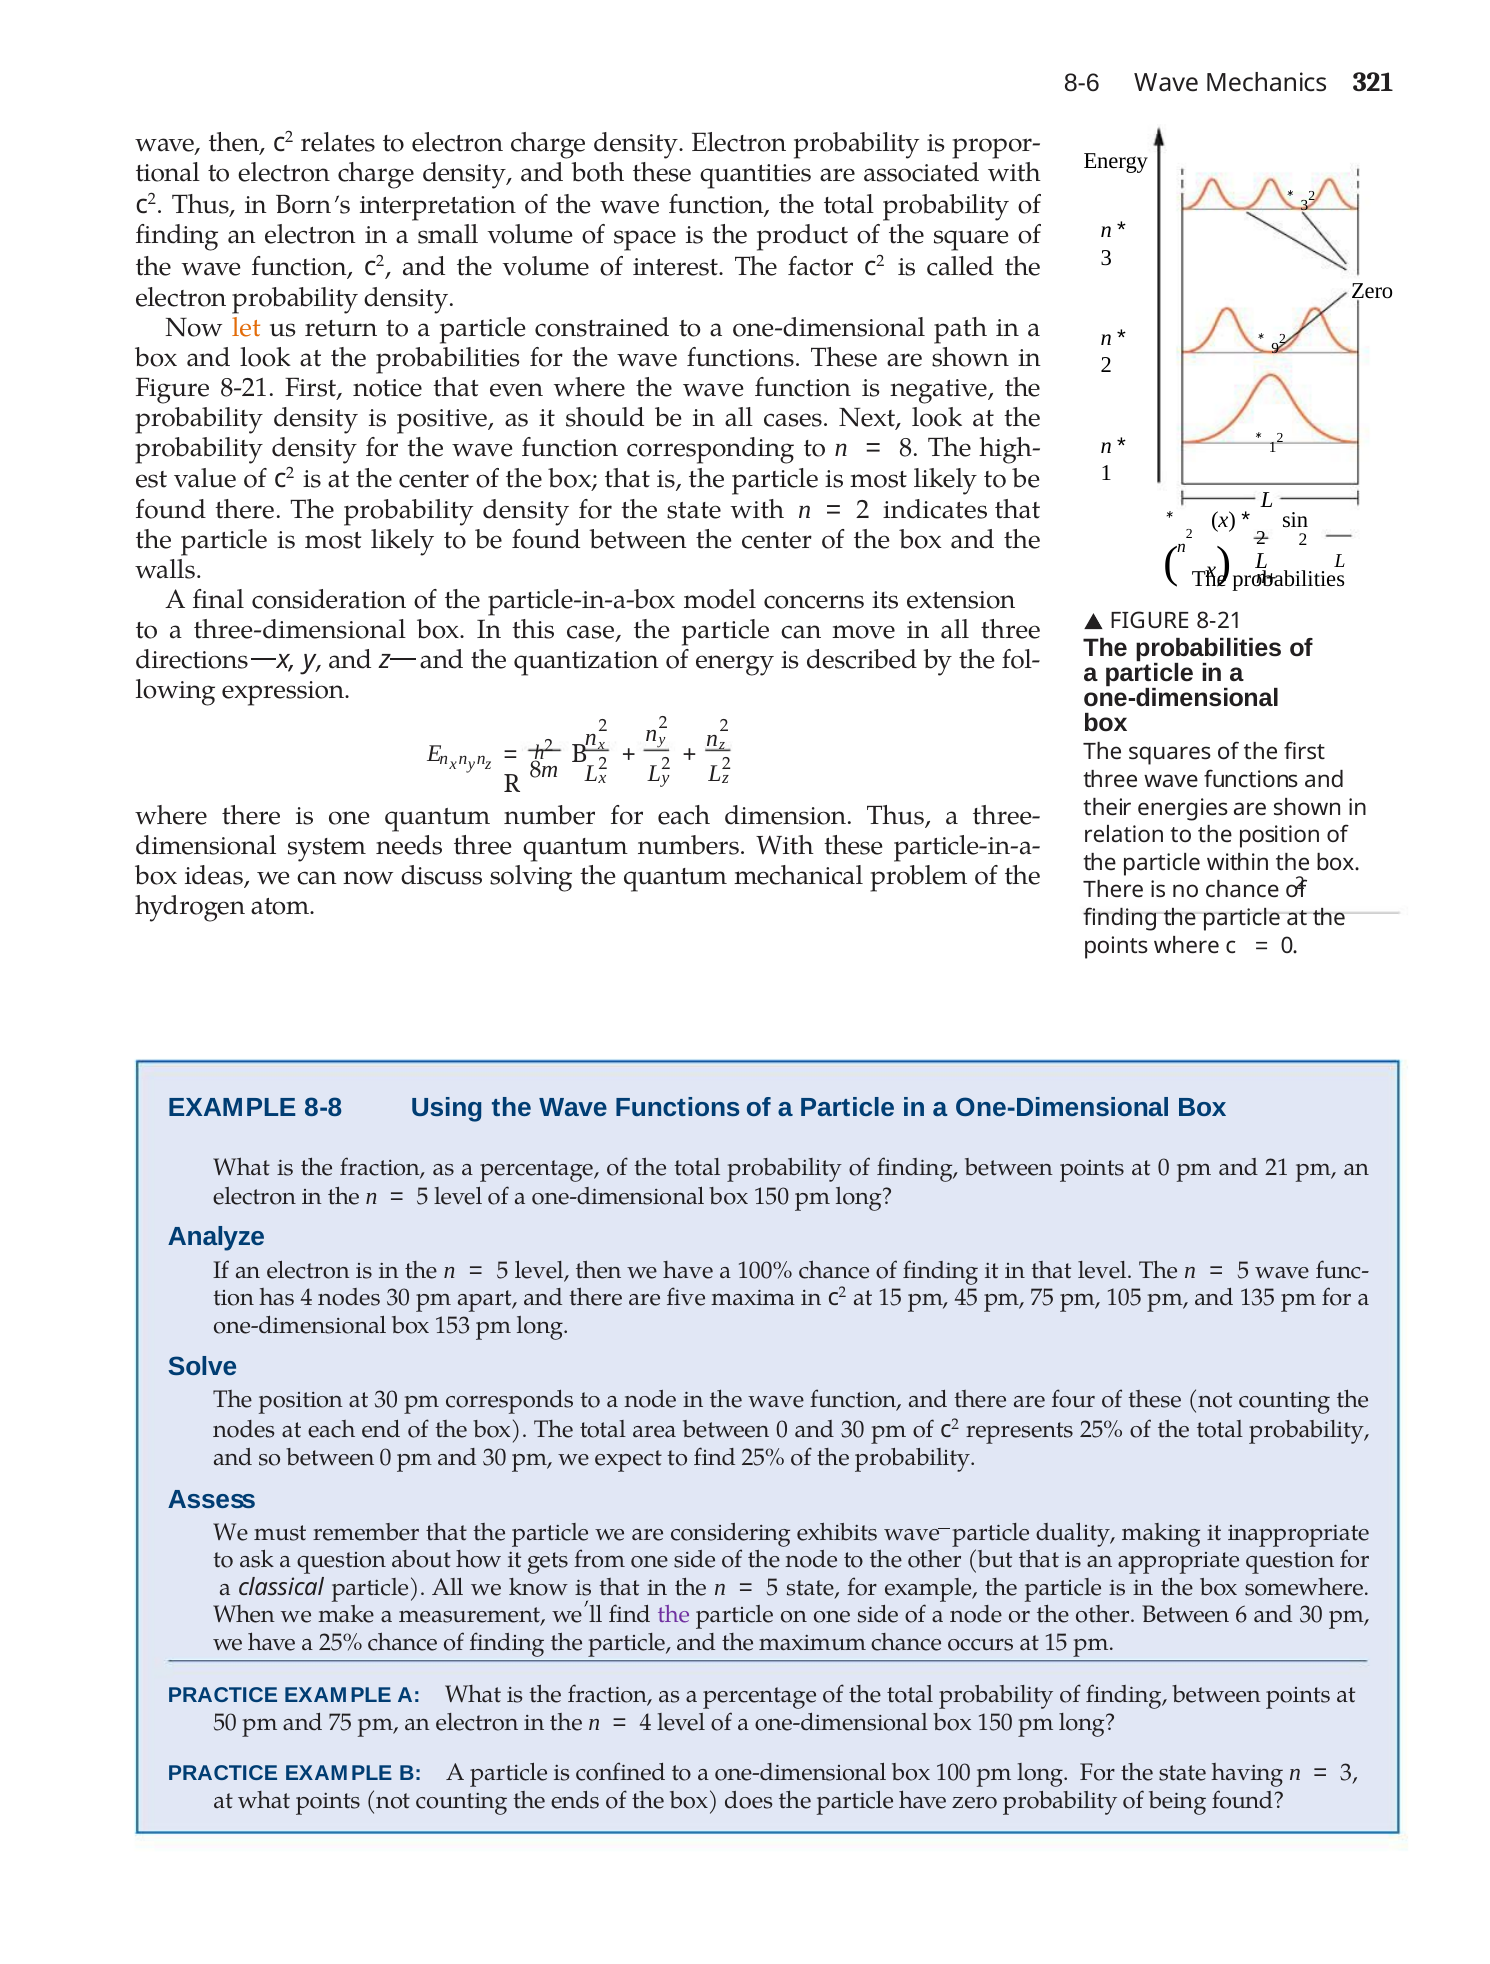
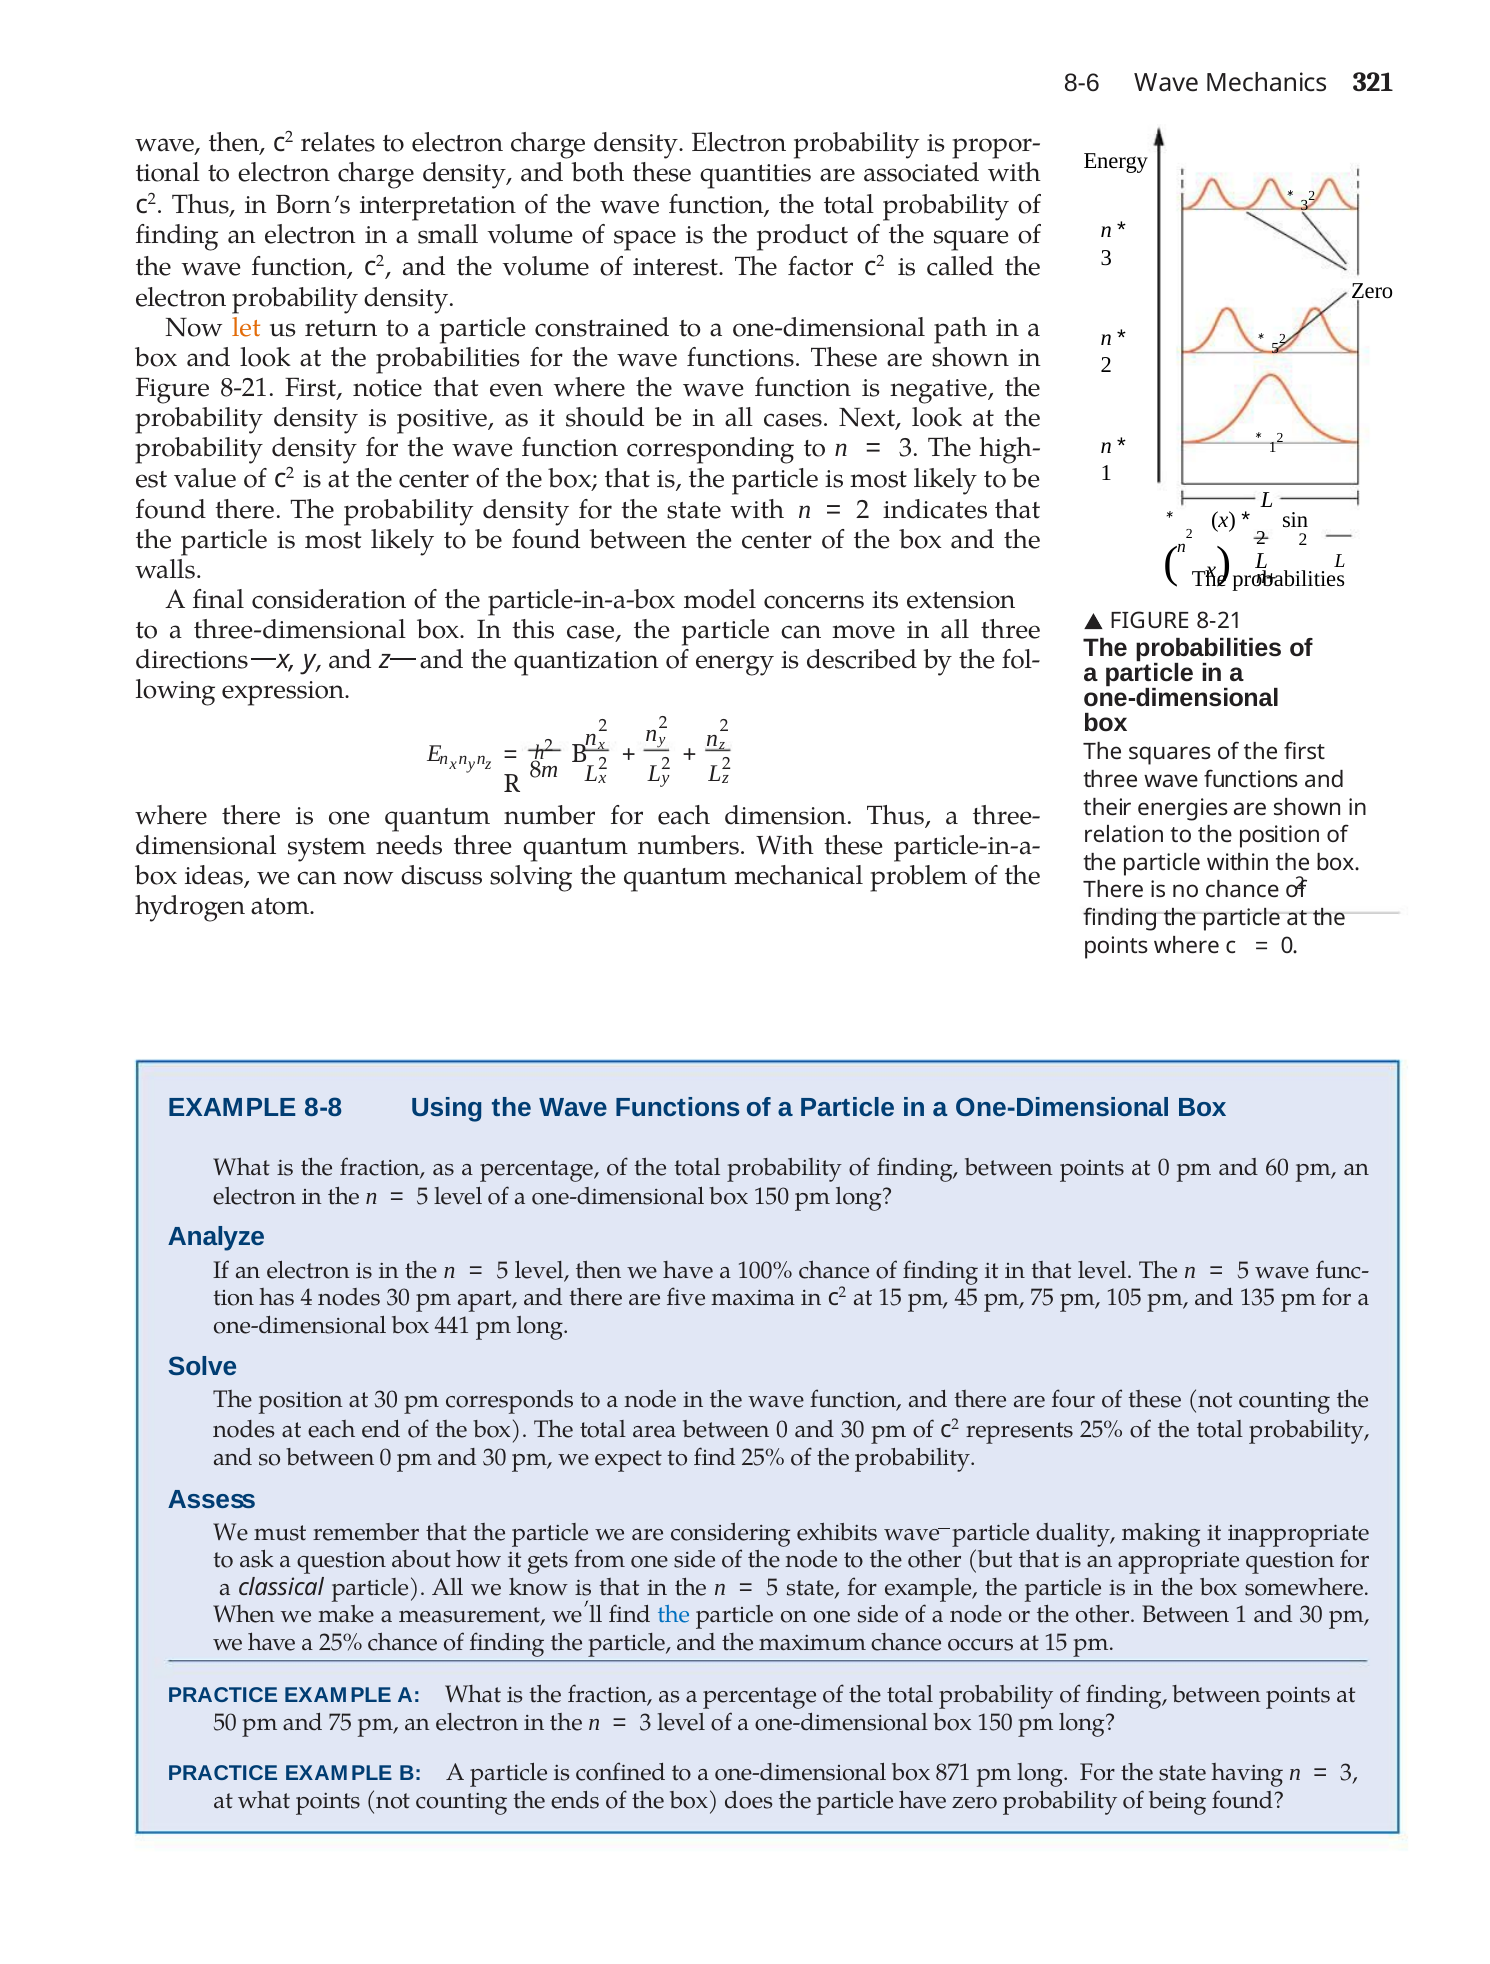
9 at (1275, 349): 9 -> 5
8 at (909, 448): 8 -> 3
21: 21 -> 60
153: 153 -> 441
the at (674, 1615) colour: purple -> blue
Between 6: 6 -> 1
4 at (645, 1723): 4 -> 3
100: 100 -> 871
